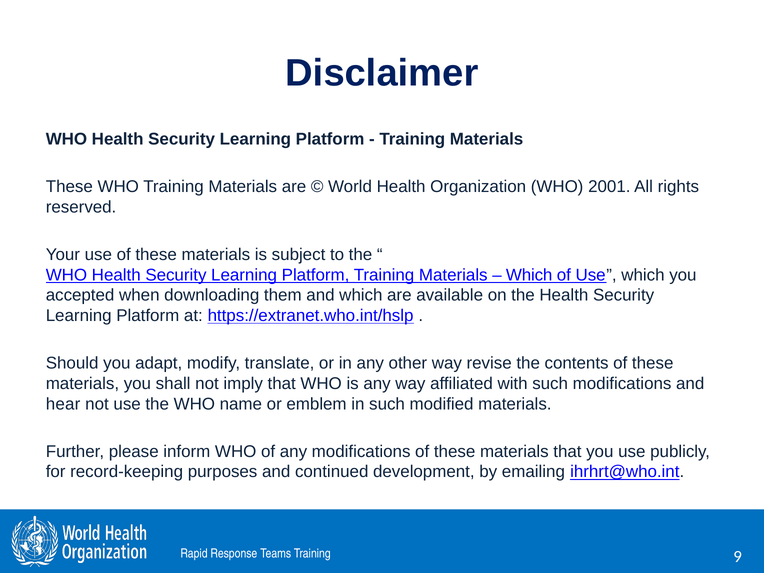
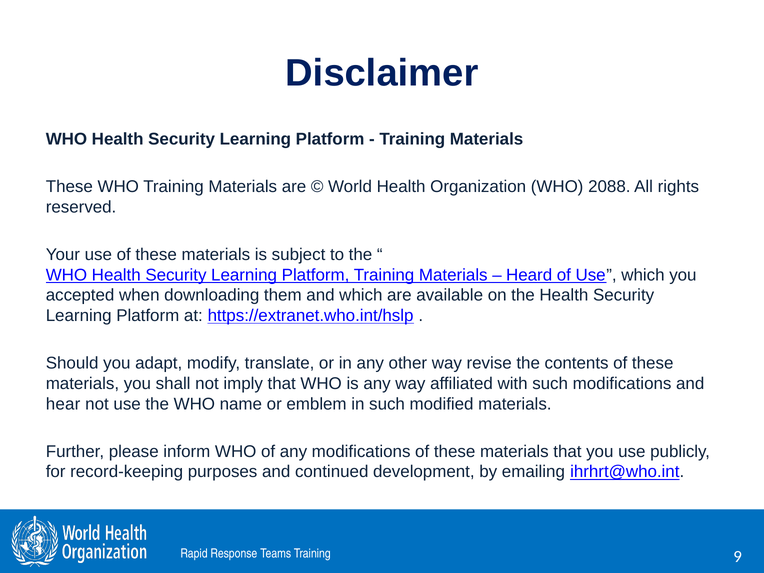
2001: 2001 -> 2088
Which at (529, 275): Which -> Heard
